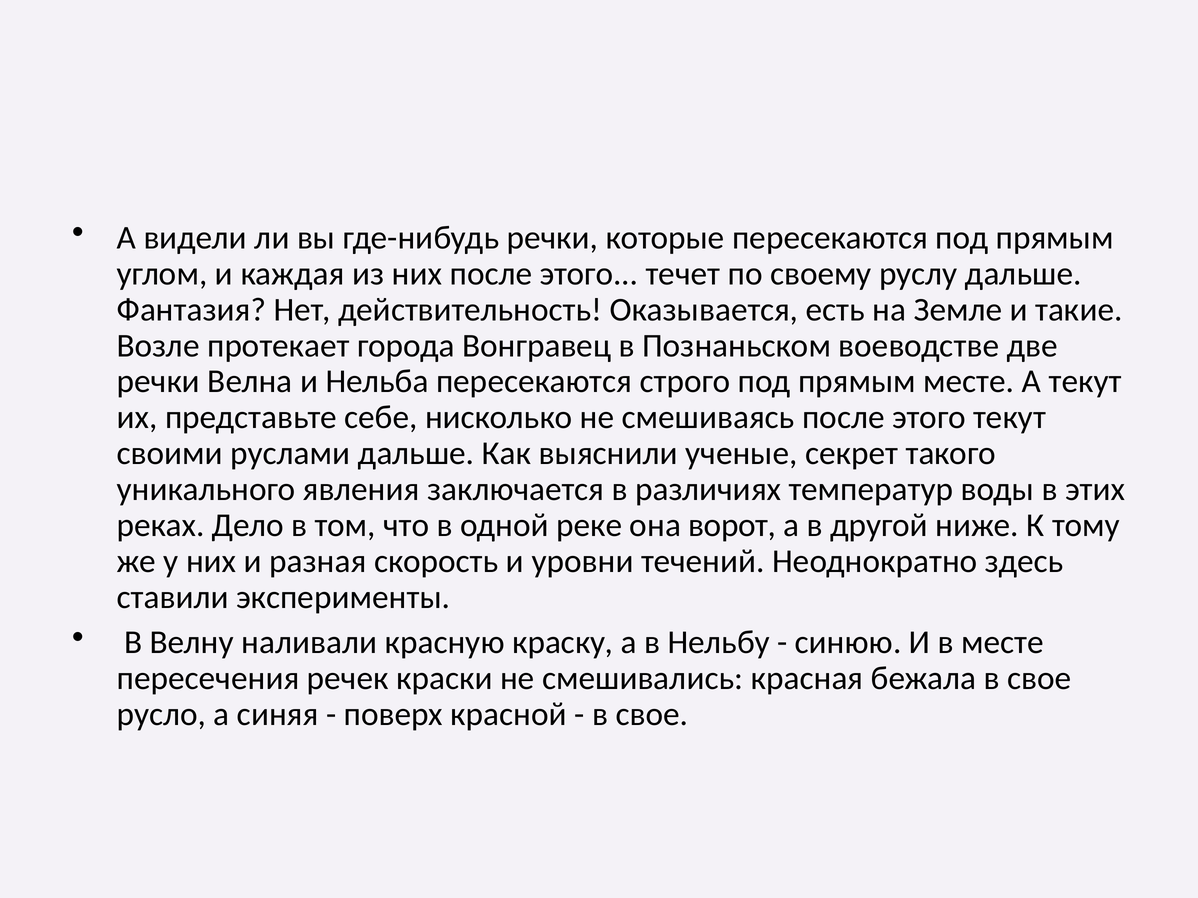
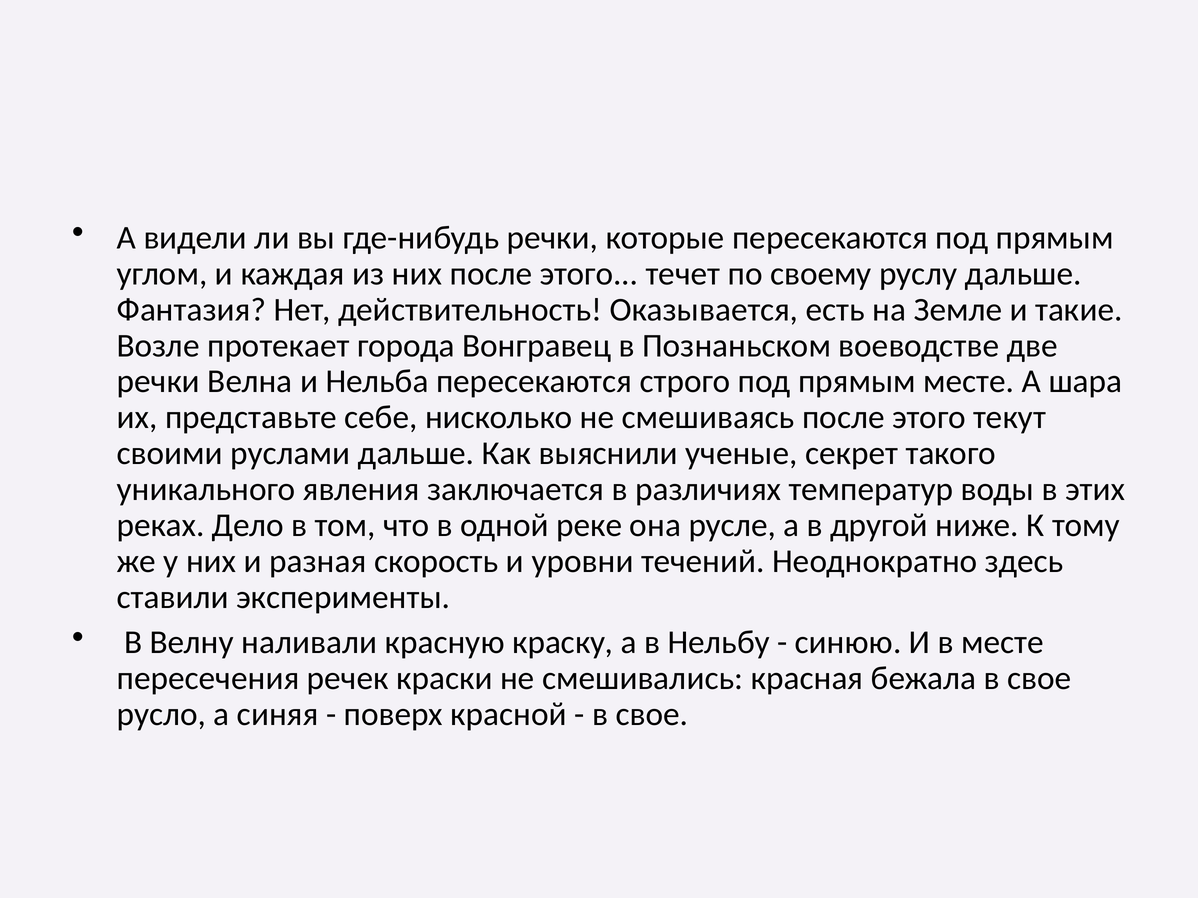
А текут: текут -> шара
ворот: ворот -> русле
